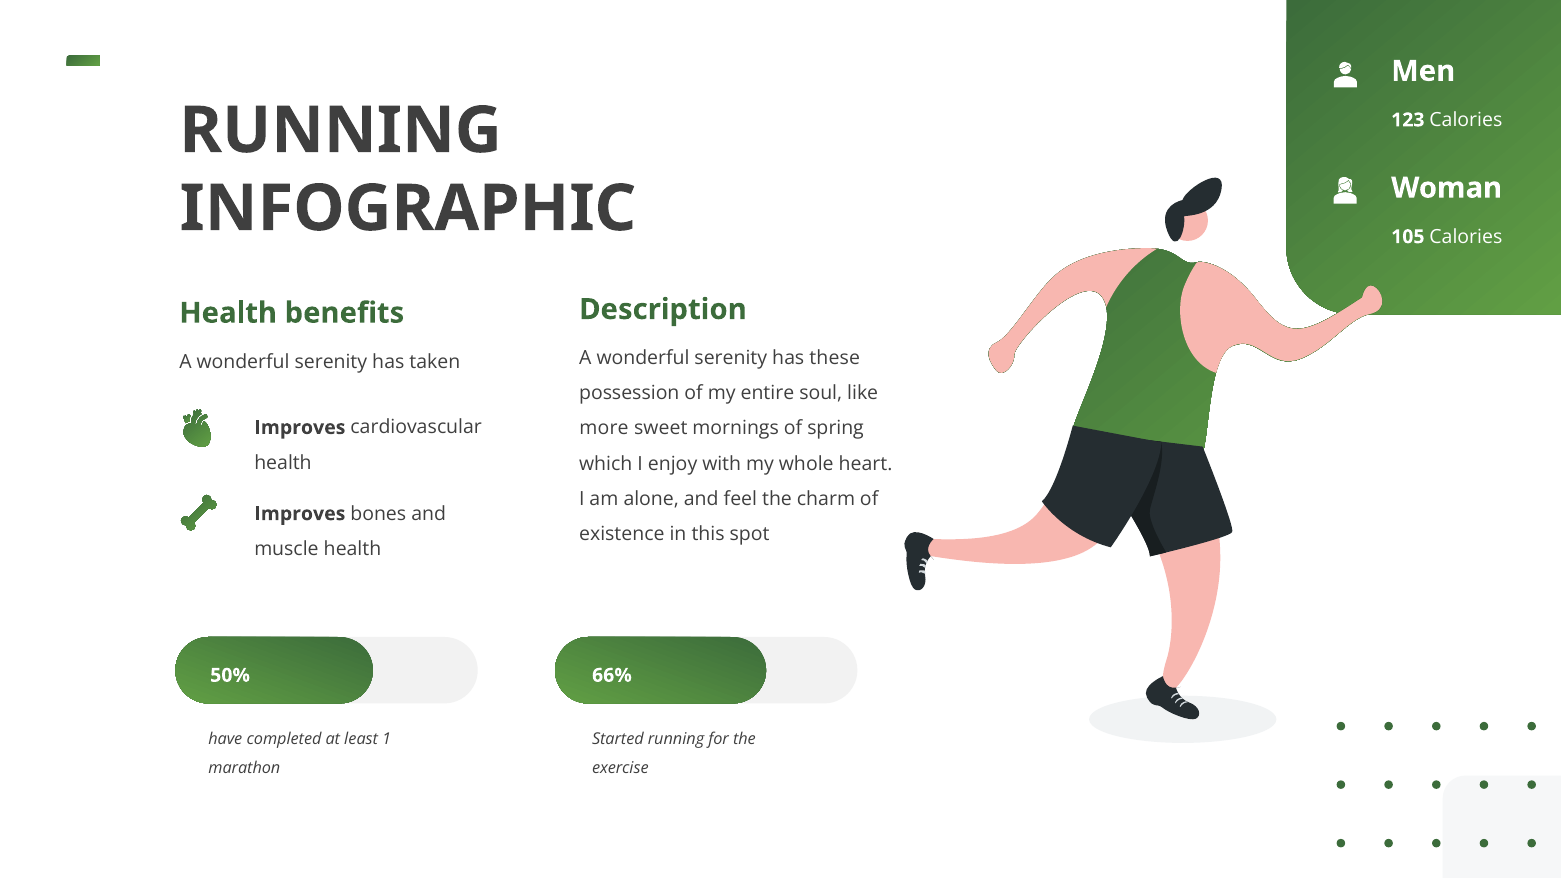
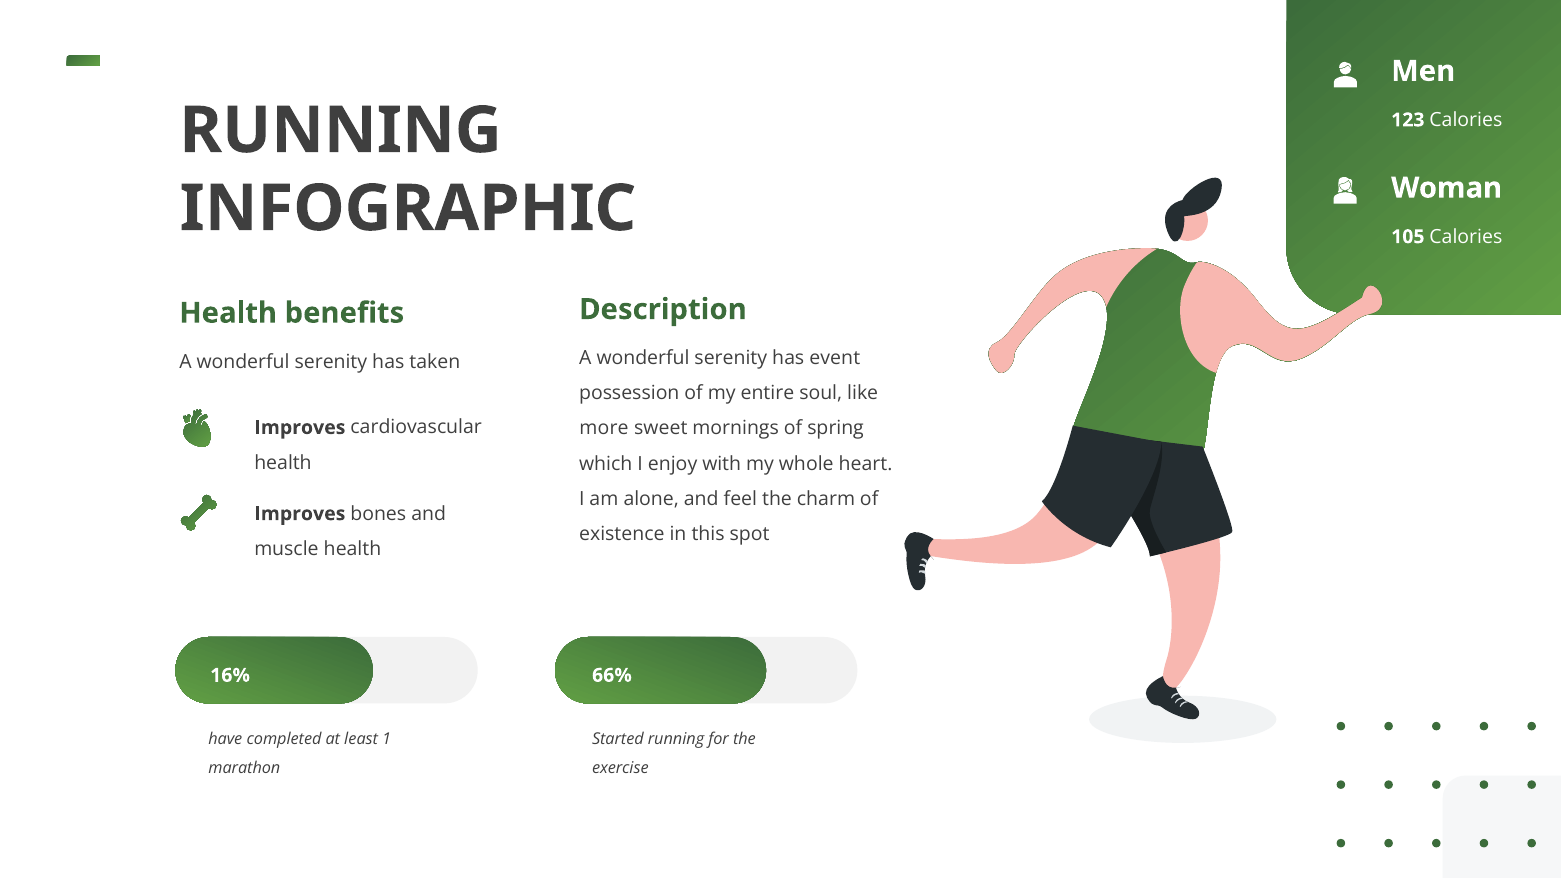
these: these -> event
50%: 50% -> 16%
